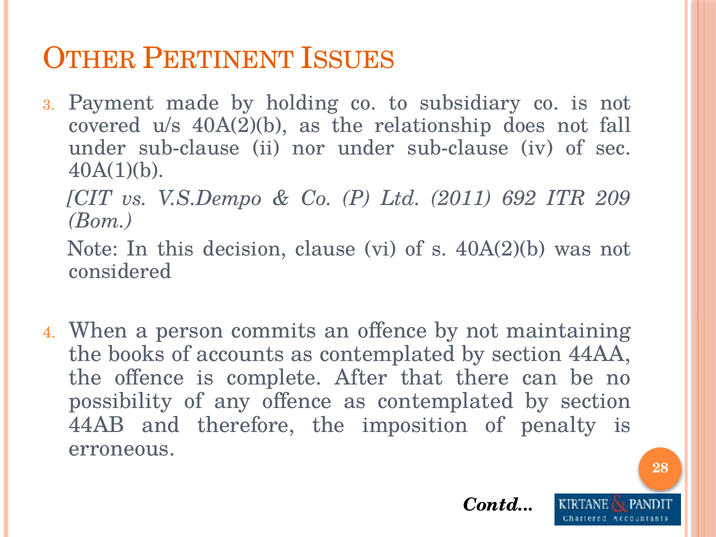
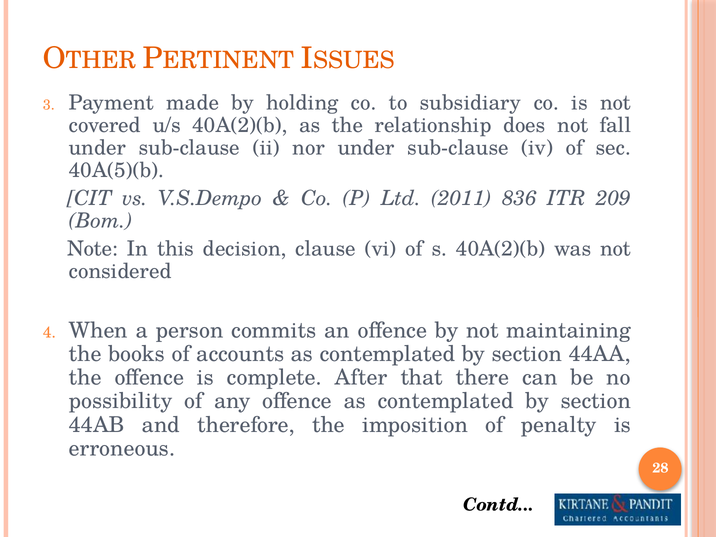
40A(1)(b: 40A(1)(b -> 40A(5)(b
692: 692 -> 836
